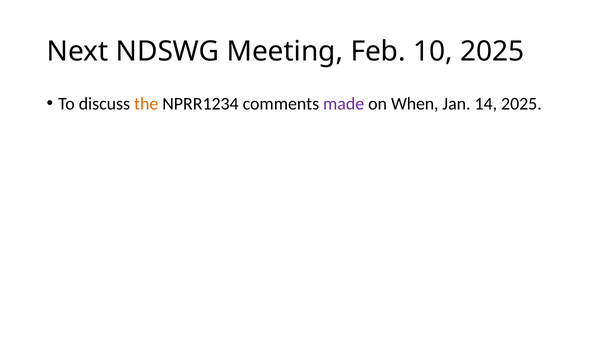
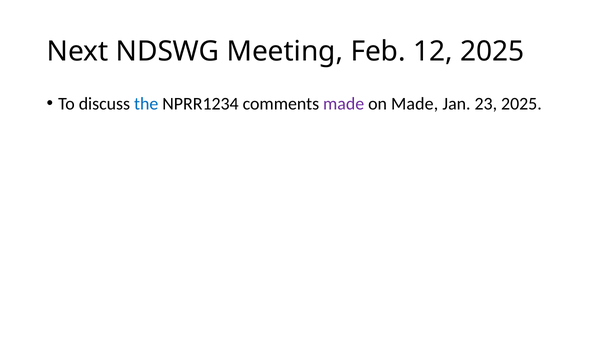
10: 10 -> 12
the colour: orange -> blue
on When: When -> Made
14: 14 -> 23
